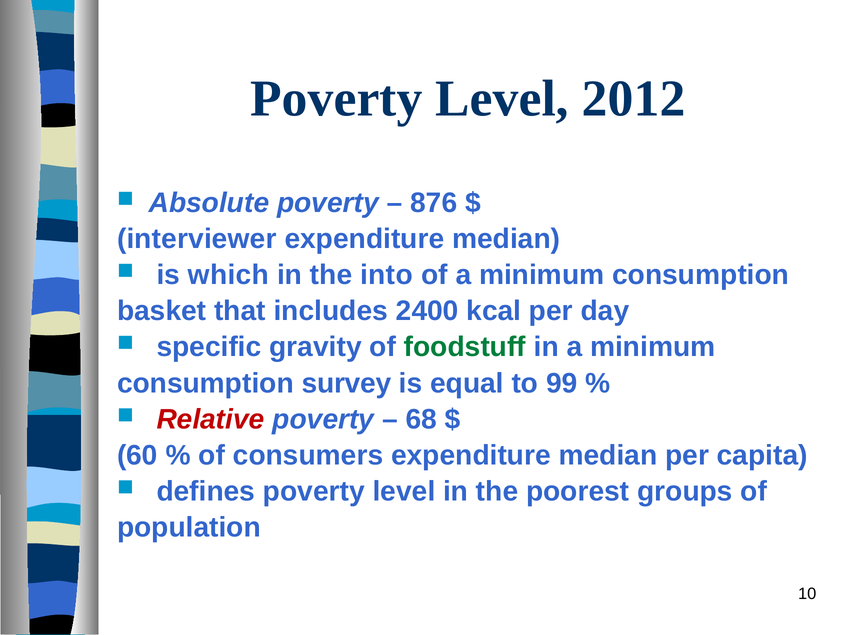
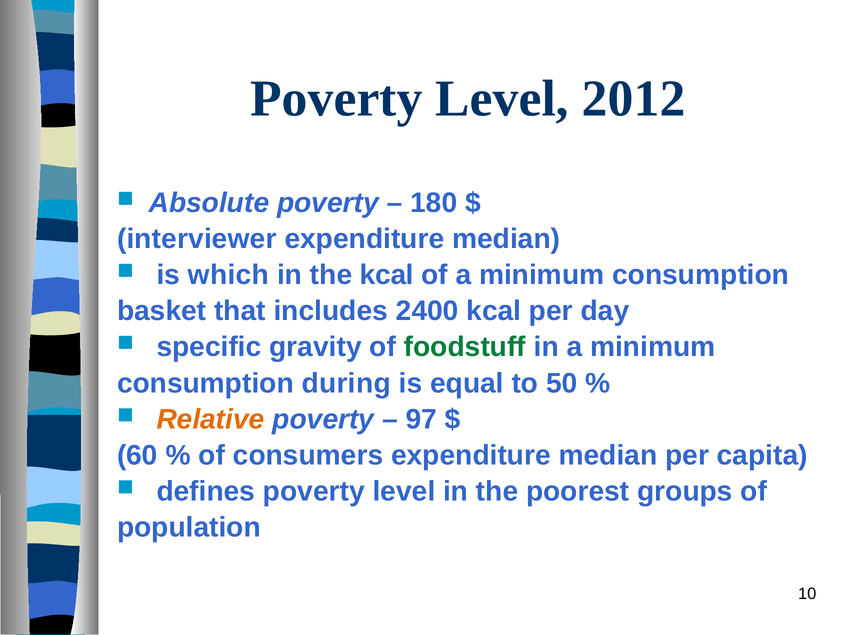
876: 876 -> 180
the into: into -> kcal
survey: survey -> during
99: 99 -> 50
Relative colour: red -> orange
68: 68 -> 97
